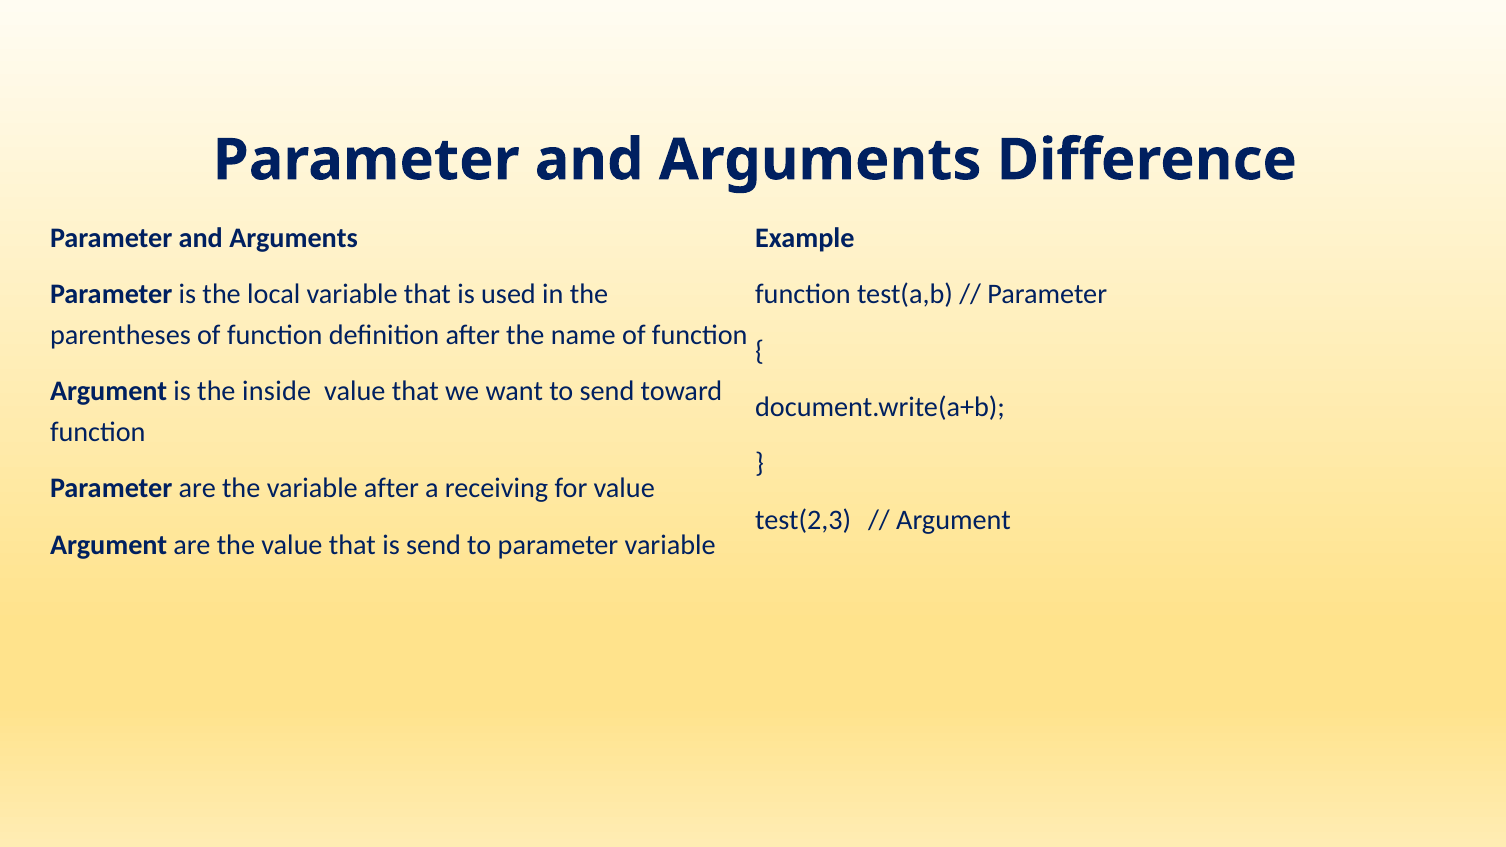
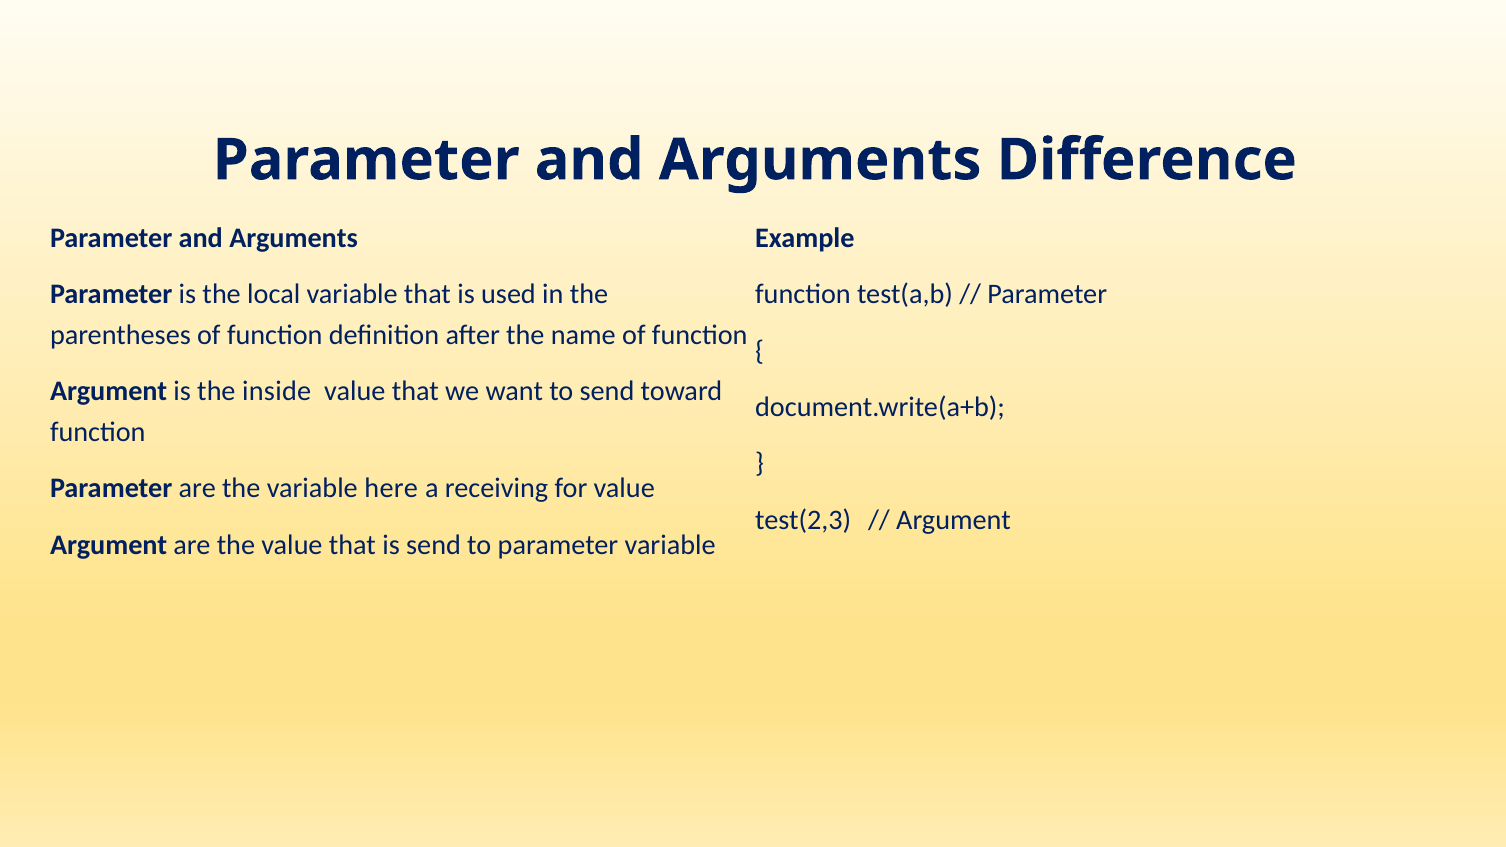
variable after: after -> here
